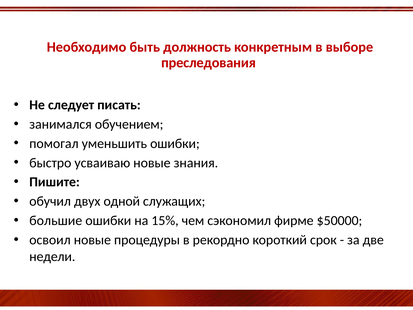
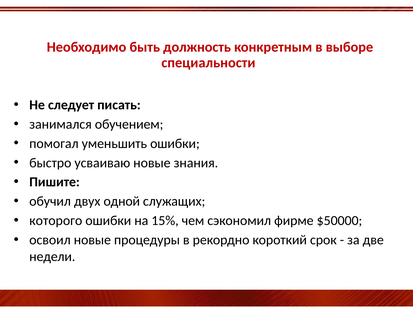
преследования: преследования -> специальности
большие: большие -> которого
